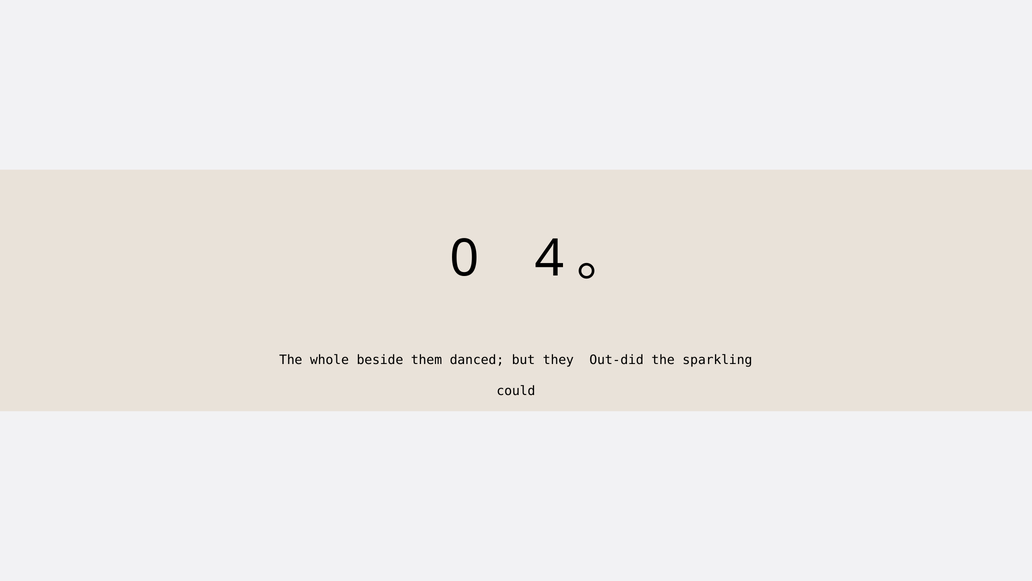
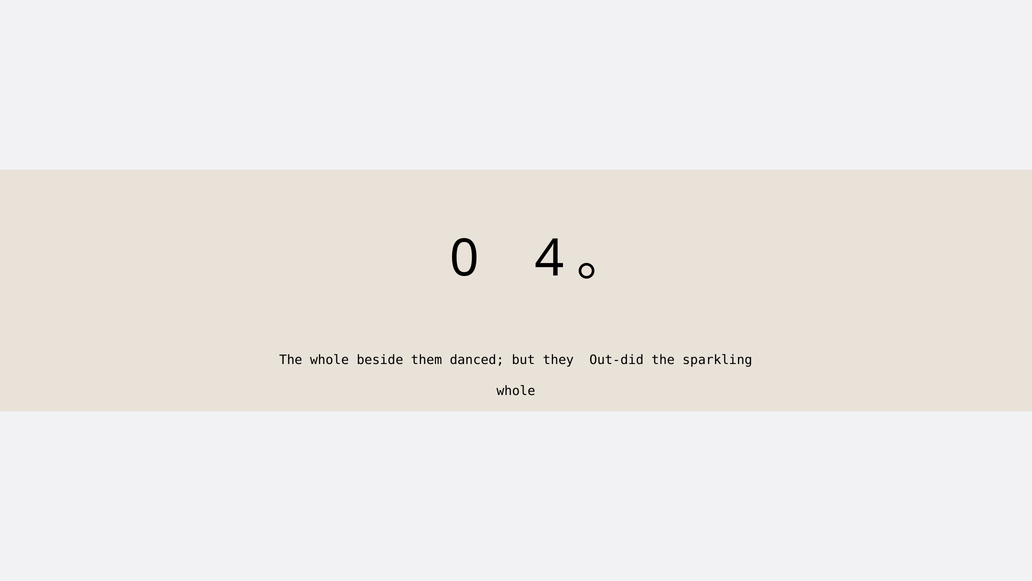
could at (516, 391): could -> whole
